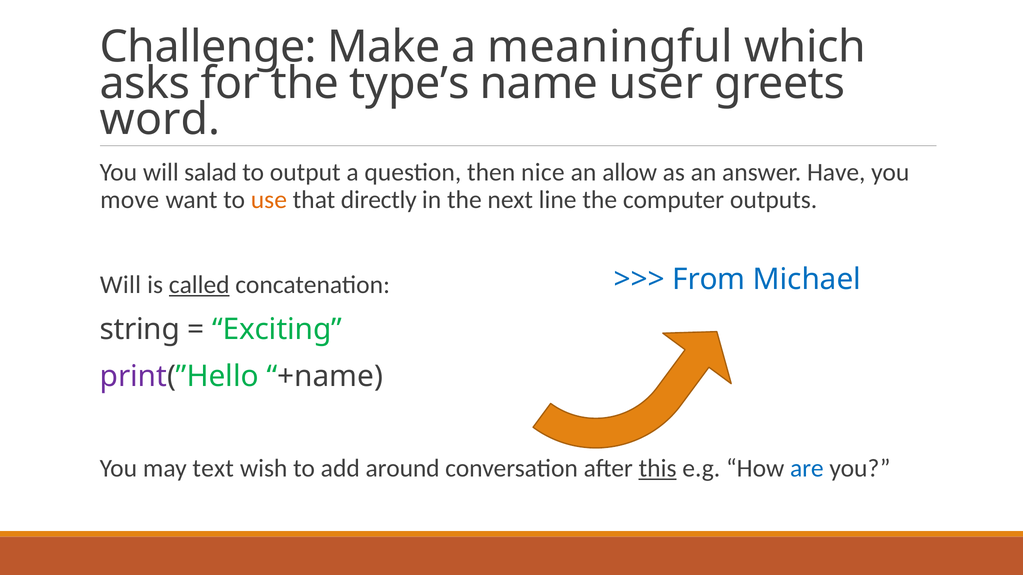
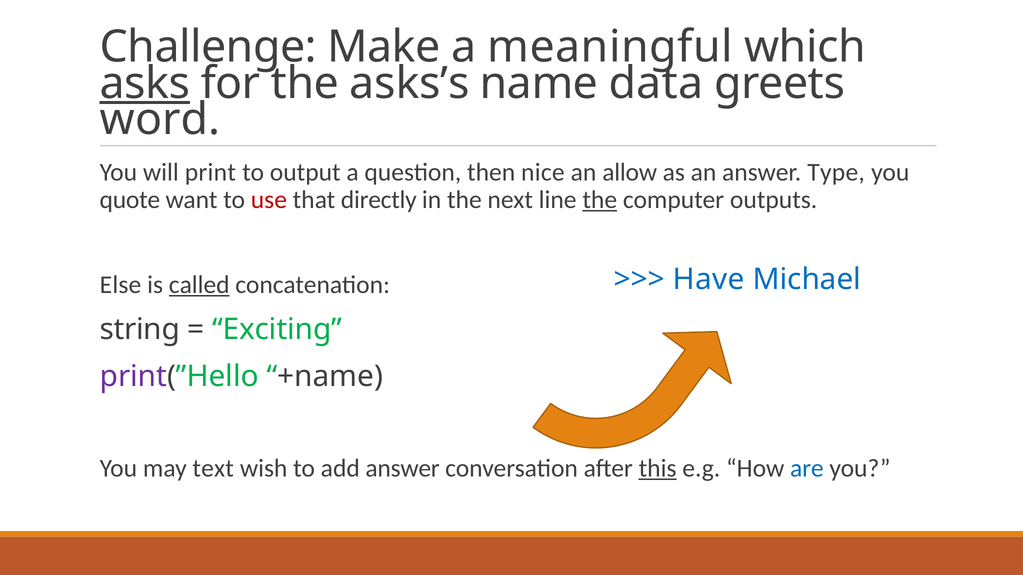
asks underline: none -> present
type’s: type’s -> asks’s
user: user -> data
salad: salad -> print
Have: Have -> Type
move: move -> quote
use colour: orange -> red
the at (600, 200) underline: none -> present
From: From -> Have
Will at (120, 285): Will -> Else
add around: around -> answer
